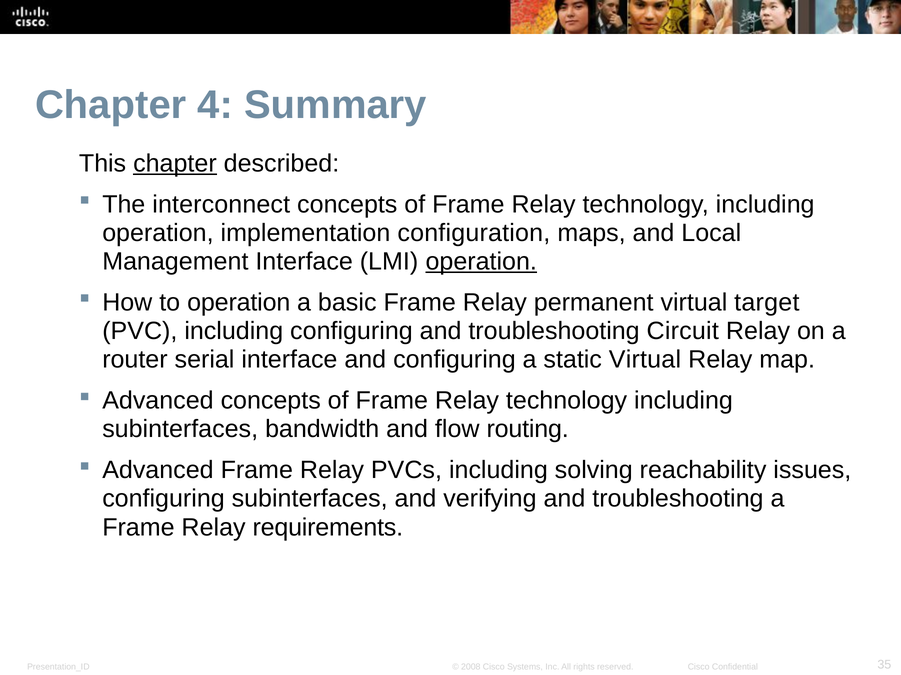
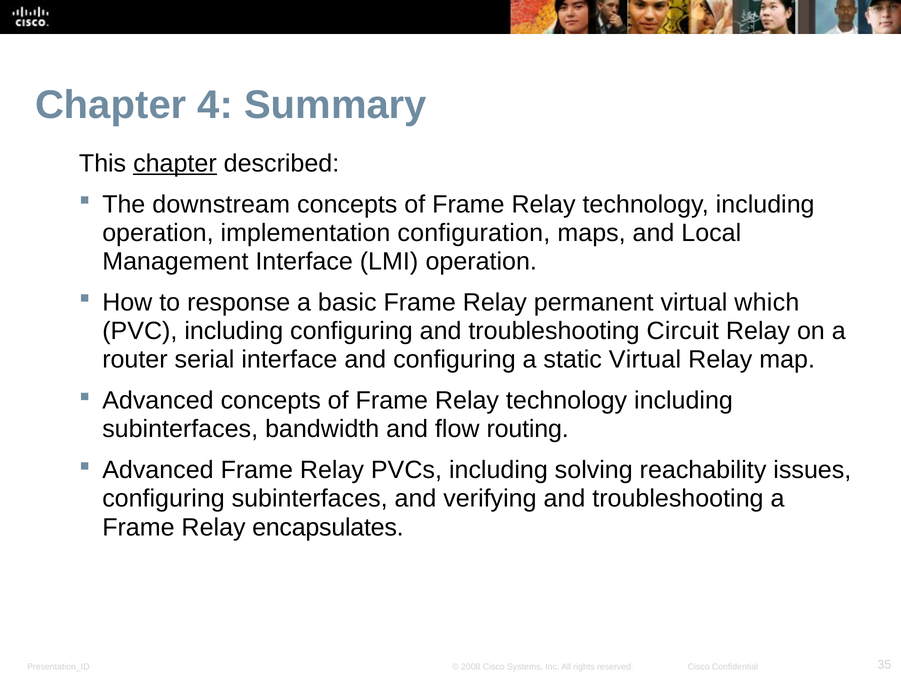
interconnect: interconnect -> downstream
operation at (481, 262) underline: present -> none
to operation: operation -> response
target: target -> which
requirements: requirements -> encapsulates
